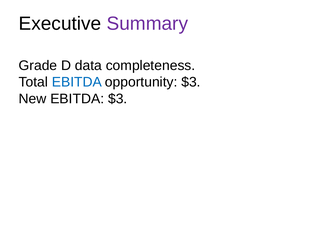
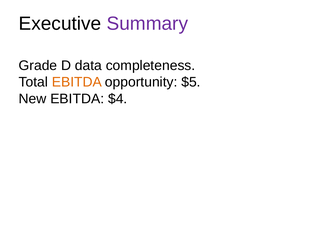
EBITDA at (77, 82) colour: blue -> orange
opportunity $3: $3 -> $5
EBITDA $3: $3 -> $4
